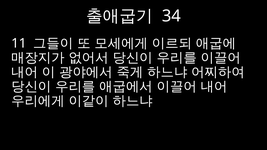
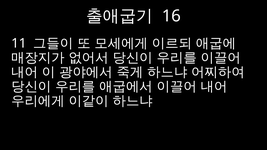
34: 34 -> 16
